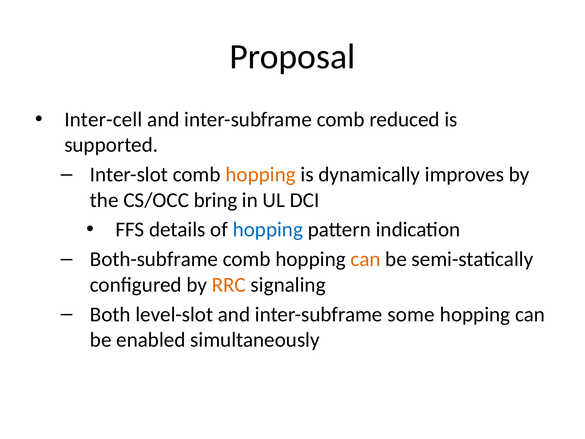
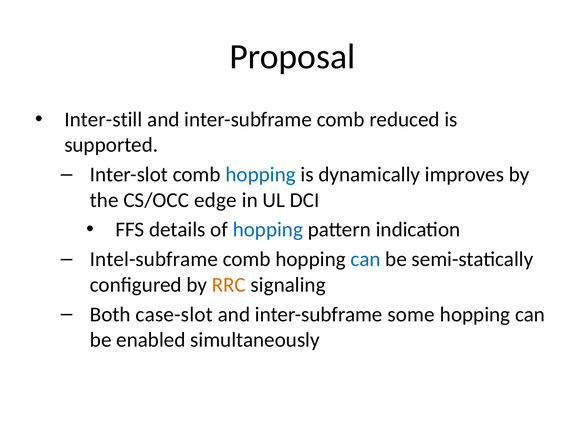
Inter-cell: Inter-cell -> Inter-still
hopping at (261, 175) colour: orange -> blue
bring: bring -> edge
Both-subframe: Both-subframe -> Intel-subframe
can at (365, 259) colour: orange -> blue
level-slot: level-slot -> case-slot
